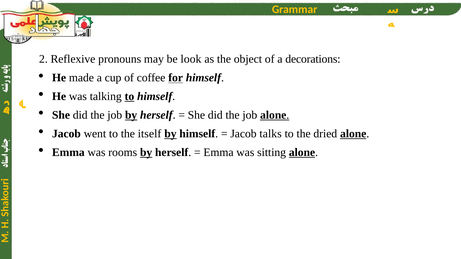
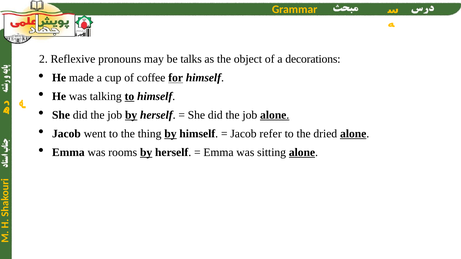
look: look -> talks
itself: itself -> thing
talks: talks -> refer
